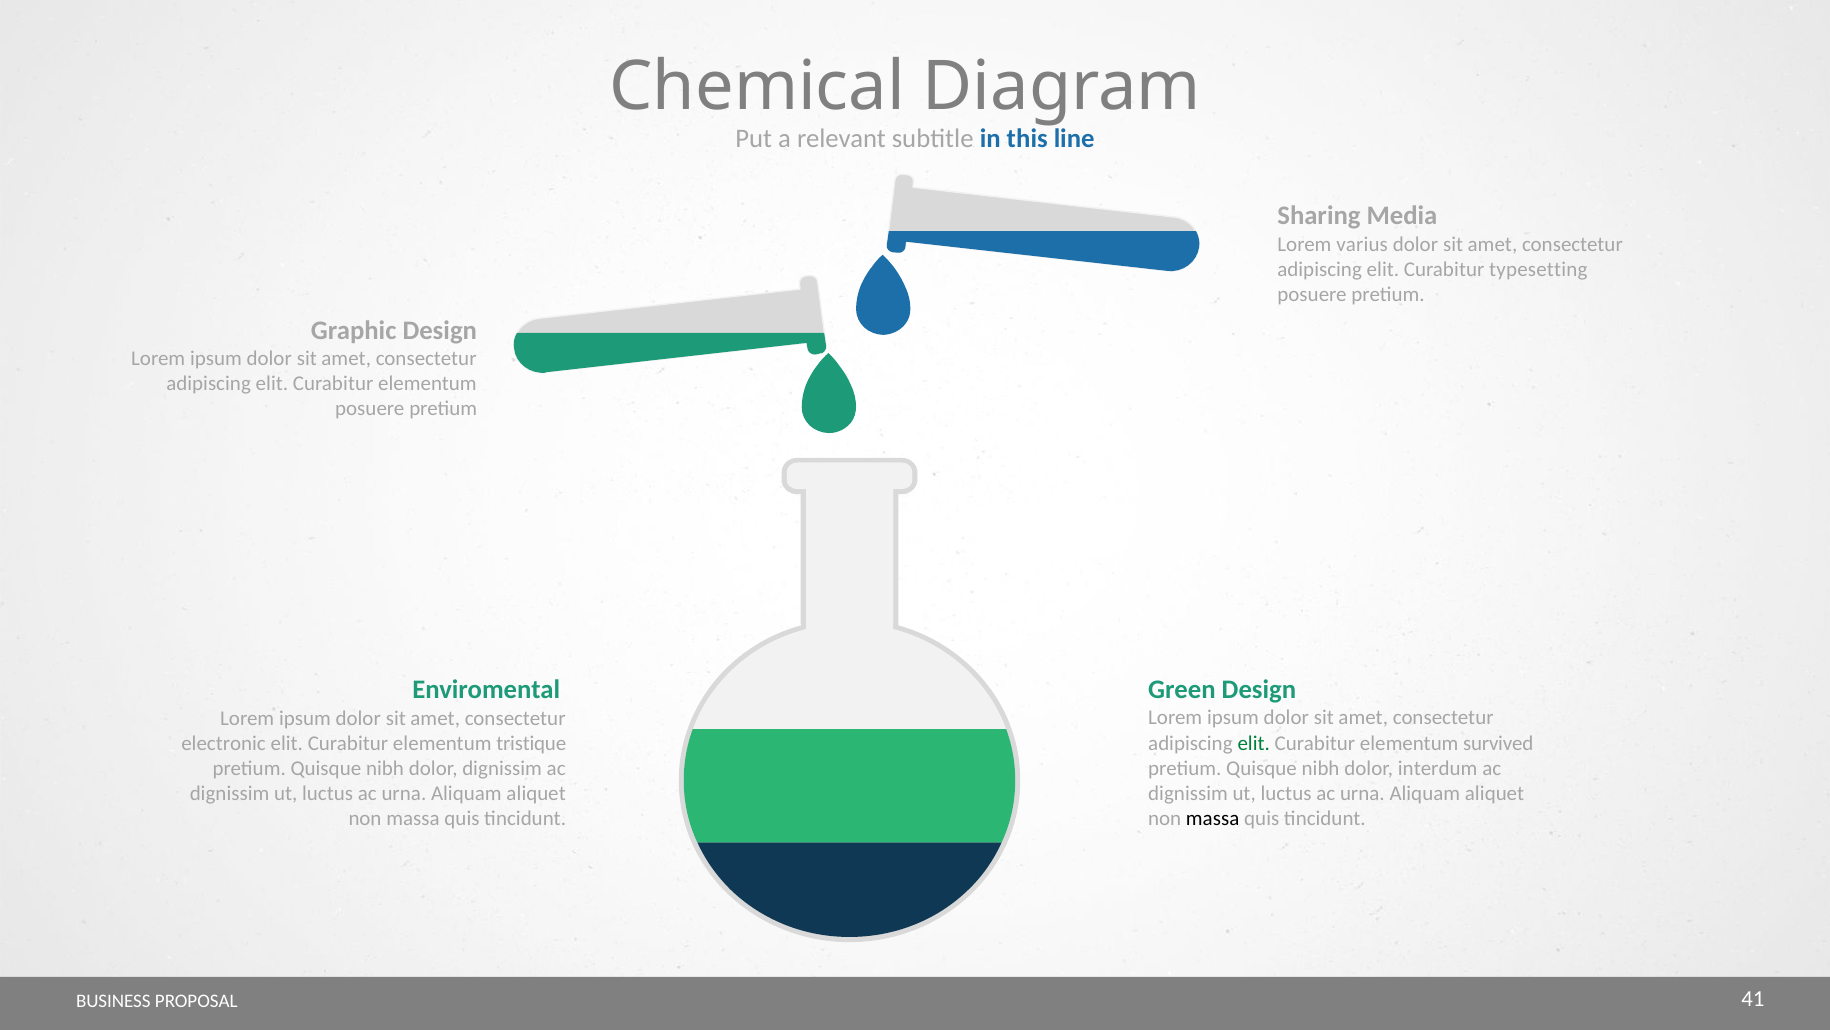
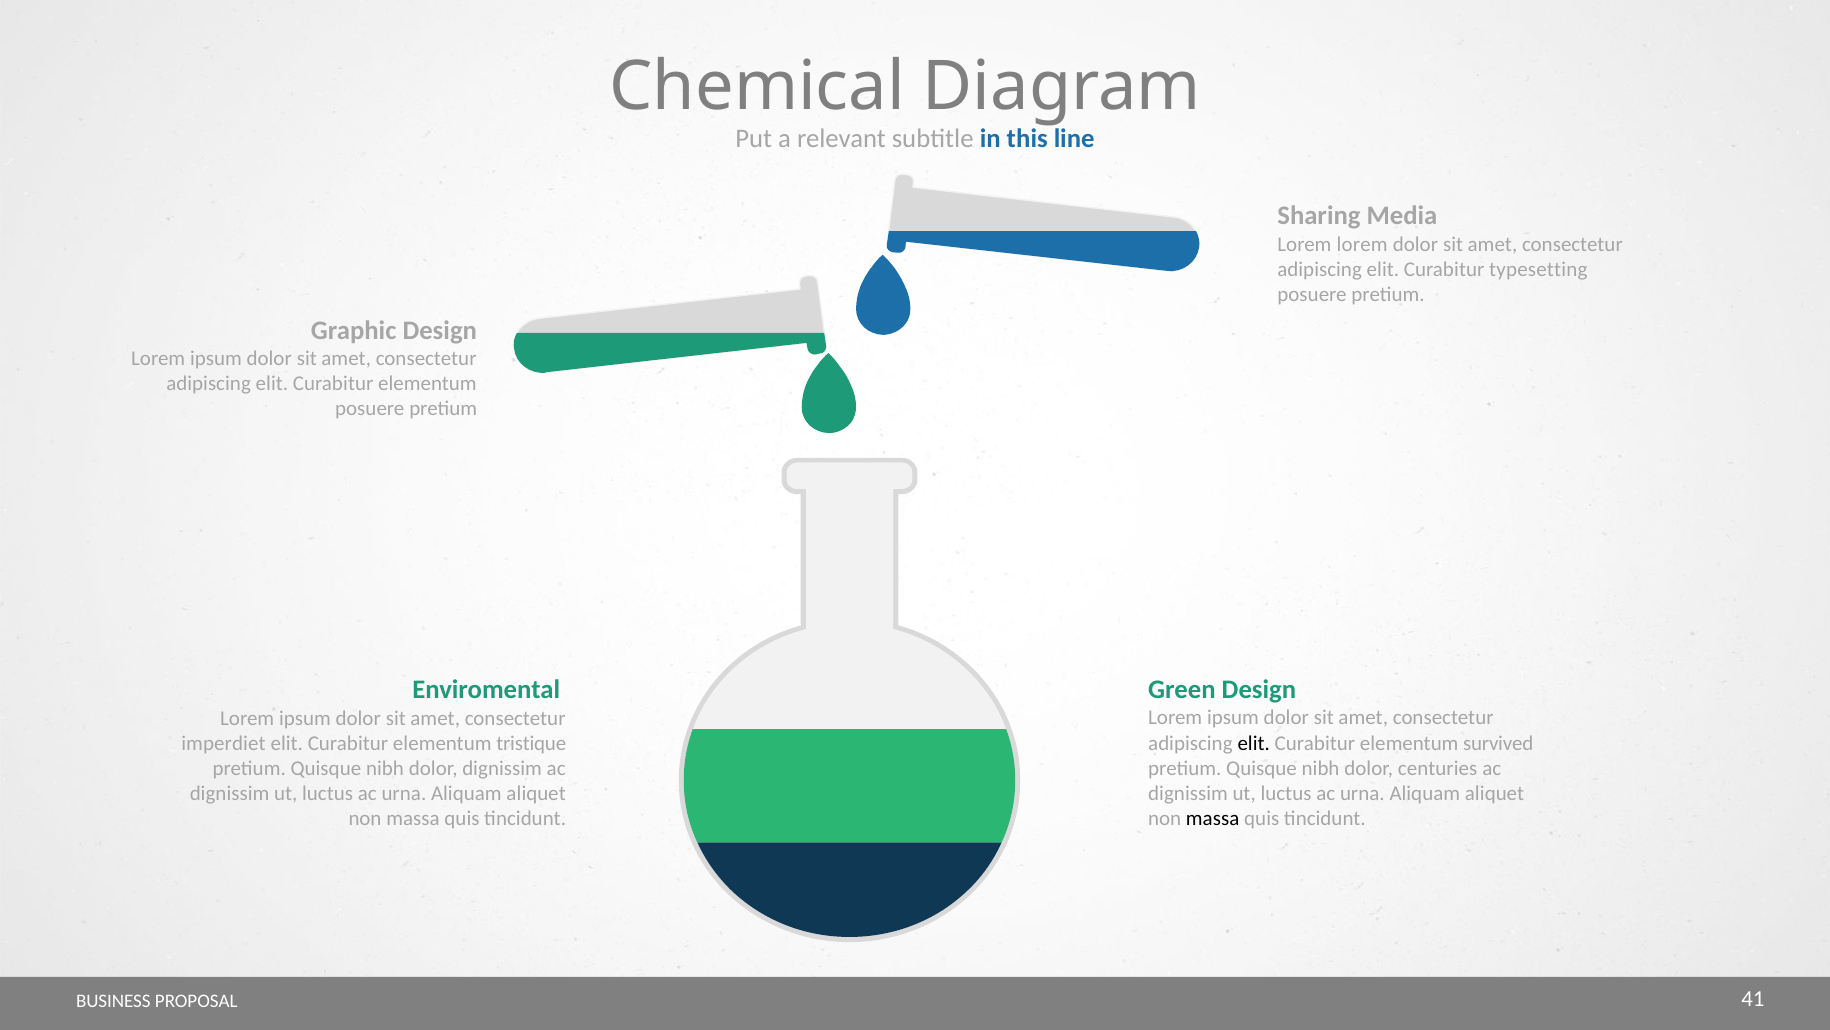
Lorem varius: varius -> lorem
elit at (1254, 743) colour: green -> black
electronic: electronic -> imperdiet
interdum: interdum -> centuries
